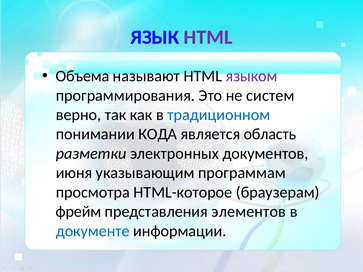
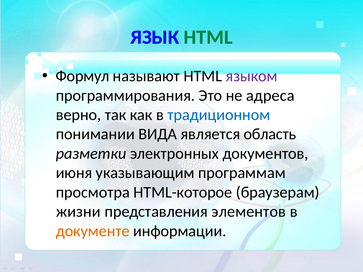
HTML at (208, 37) colour: purple -> green
Объема: Объема -> Формул
сиcтем: сиcтем -> адреса
КОДА: КОДА -> ВИДА
фрейм: фрейм -> жизни
документе colour: blue -> orange
